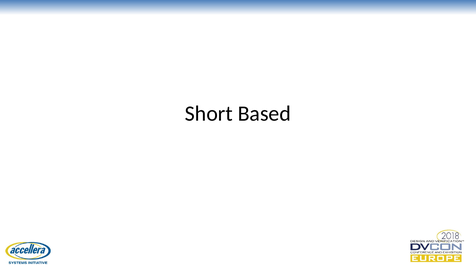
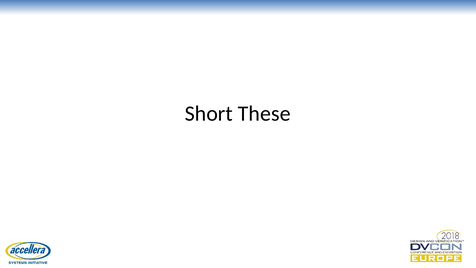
Based: Based -> These
